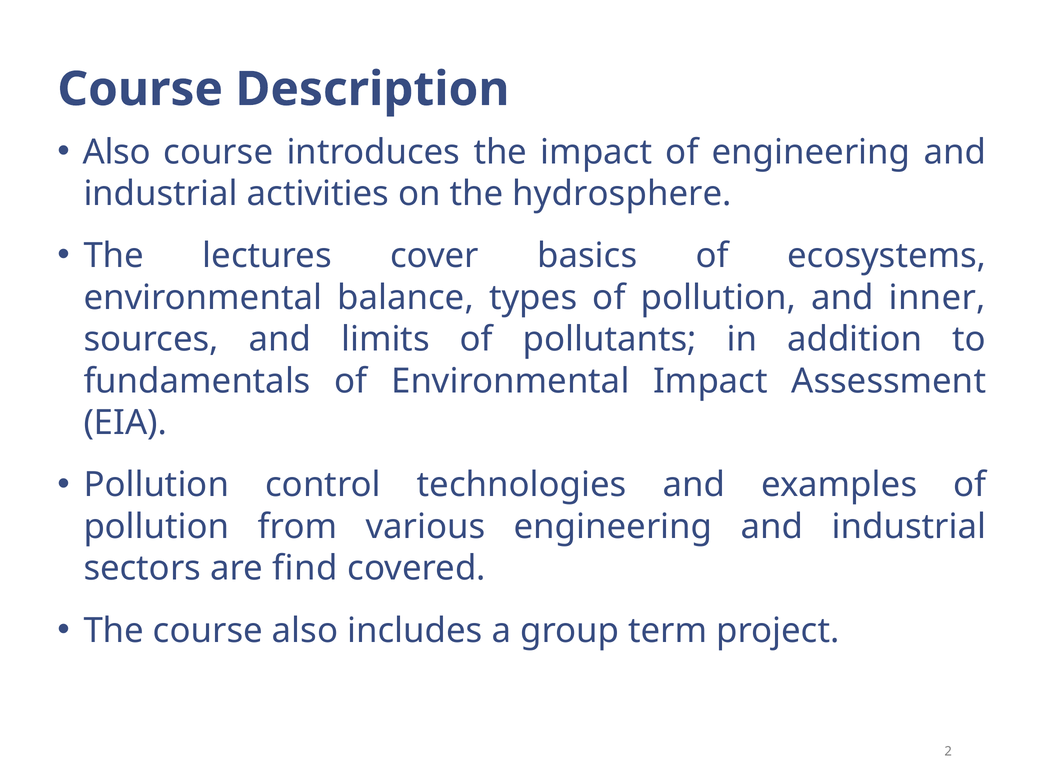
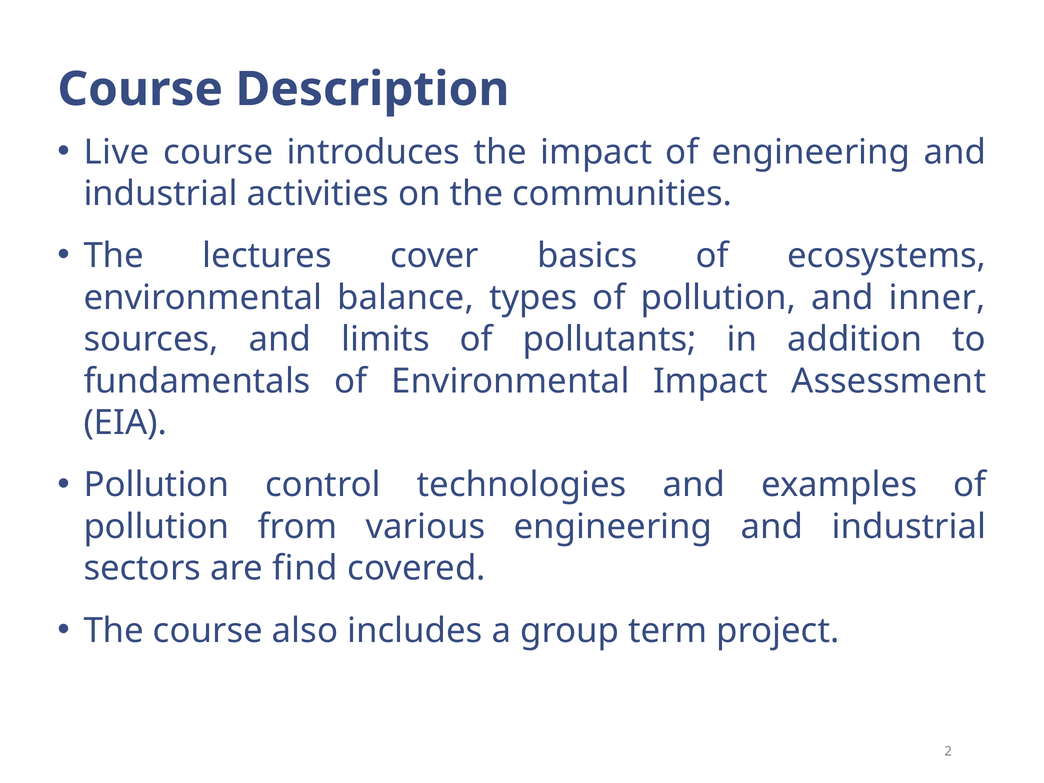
Also at (117, 152): Also -> Live
hydrosphere: hydrosphere -> communities
